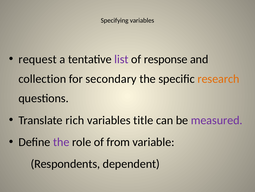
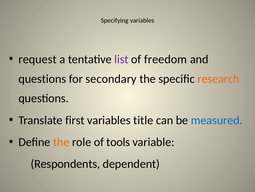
response: response -> freedom
collection at (42, 79): collection -> questions
rich: rich -> first
measured colour: purple -> blue
the at (61, 142) colour: purple -> orange
from: from -> tools
